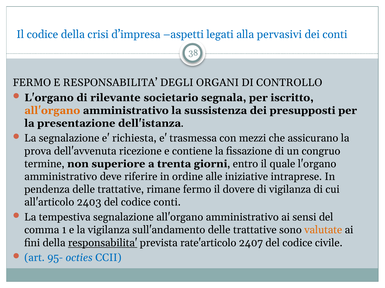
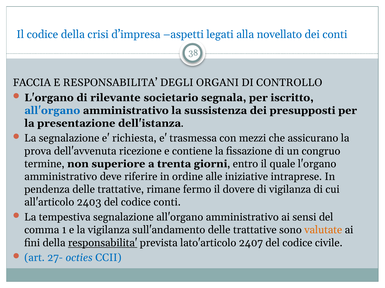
pervasivi: pervasivi -> novellato
FERMO at (32, 83): FERMO -> FACCIA
all'organo at (52, 111) colour: orange -> blue
rate'articolo: rate'articolo -> lato'articolo
95-: 95- -> 27-
